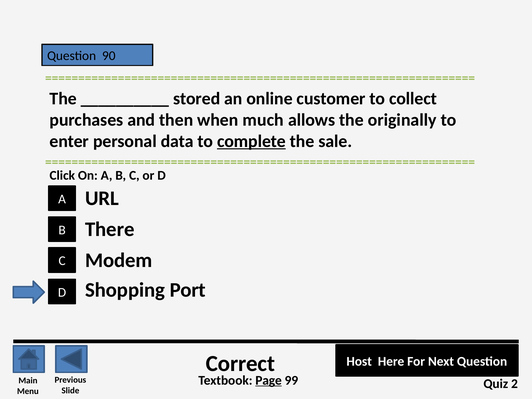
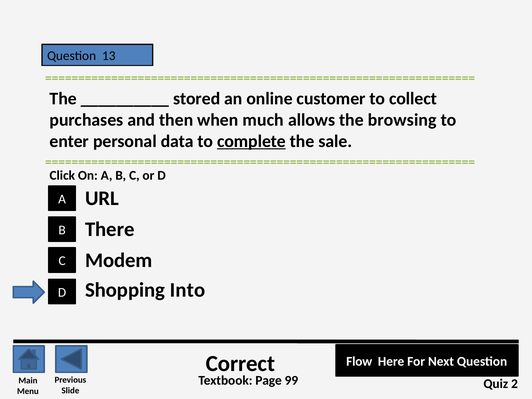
90: 90 -> 13
originally: originally -> browsing
Port: Port -> Into
Host: Host -> Flow
Page underline: present -> none
